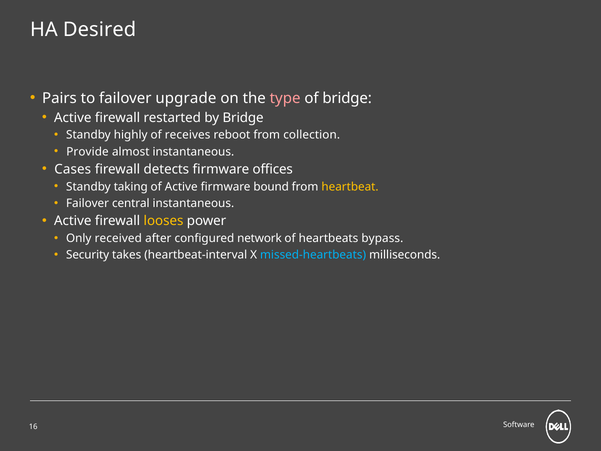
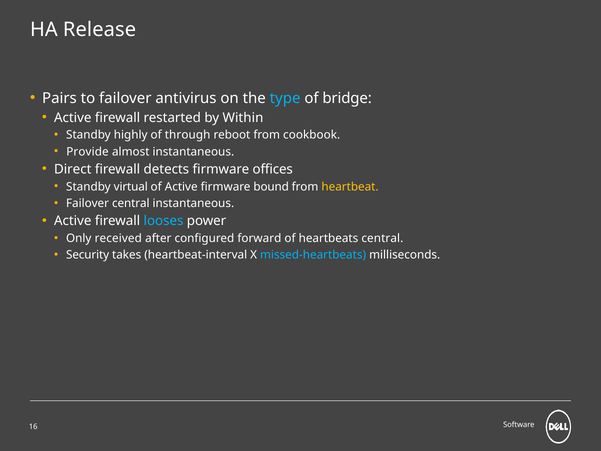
Desired: Desired -> Release
upgrade: upgrade -> antivirus
type colour: pink -> light blue
by Bridge: Bridge -> Within
receives: receives -> through
collection: collection -> cookbook
Cases: Cases -> Direct
taking: taking -> virtual
looses colour: yellow -> light blue
network: network -> forward
heartbeats bypass: bypass -> central
